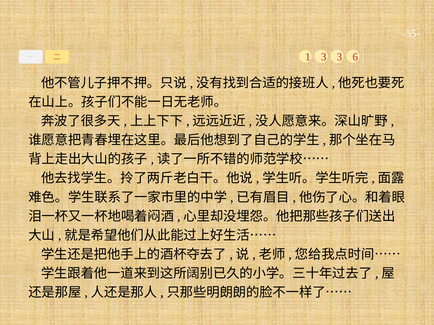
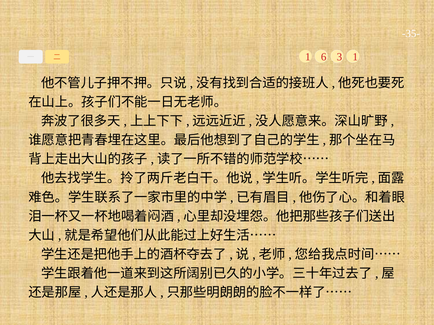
1 3: 3 -> 6
3 6: 6 -> 1
